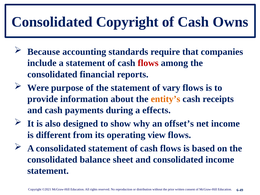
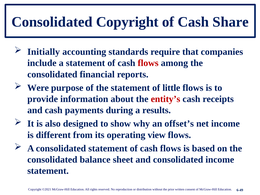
Owns: Owns -> Share
Because: Because -> Initially
vary: vary -> little
entity’s colour: orange -> red
effects: effects -> results
